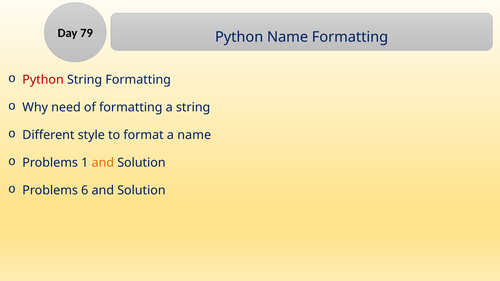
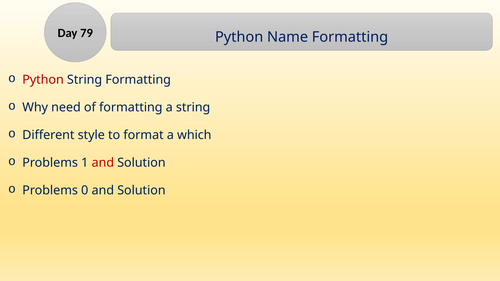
a name: name -> which
and at (103, 163) colour: orange -> red
6: 6 -> 0
